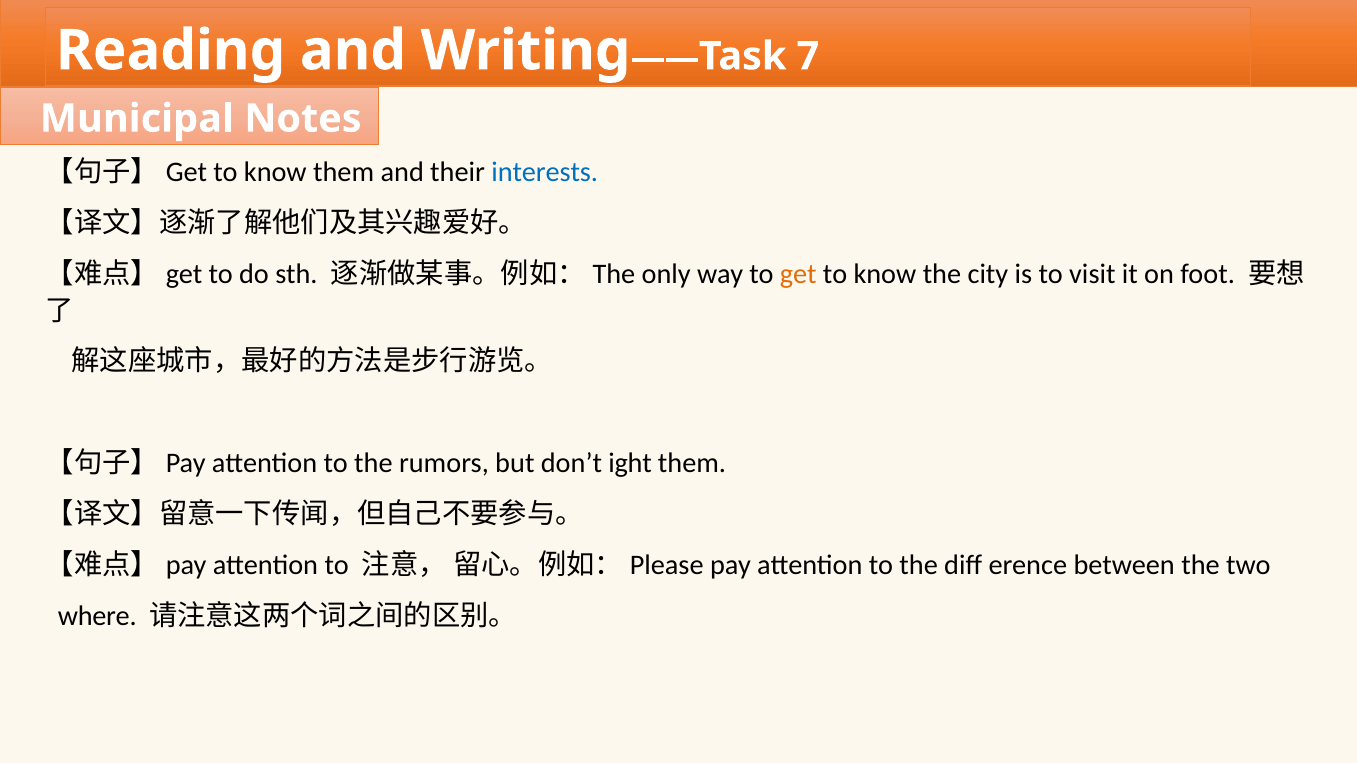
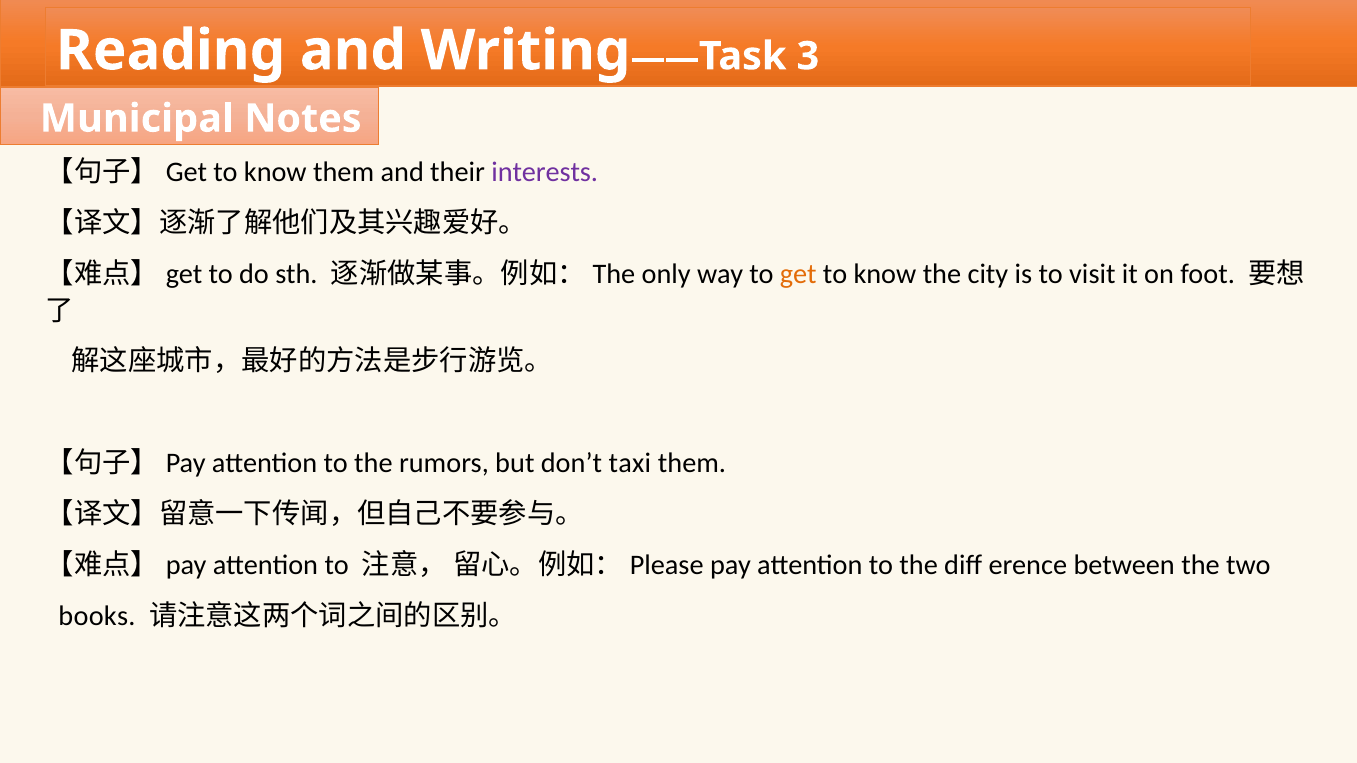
7: 7 -> 3
interests colour: blue -> purple
ight: ight -> taxi
where: where -> books
